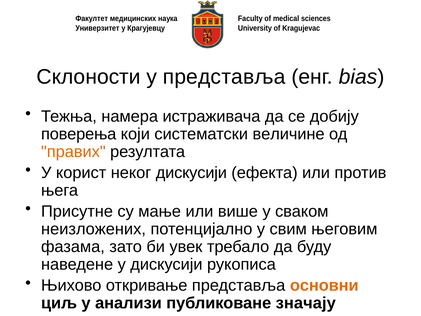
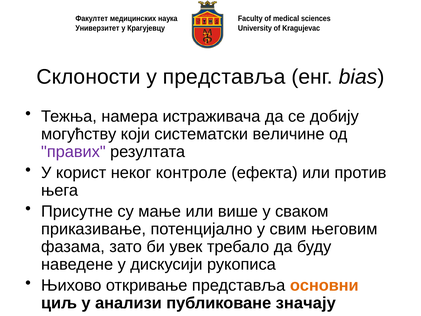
поверења: поверења -> могућству
правих colour: orange -> purple
неког дискусији: дискусији -> контроле
неизложених: неизложених -> приказивање
